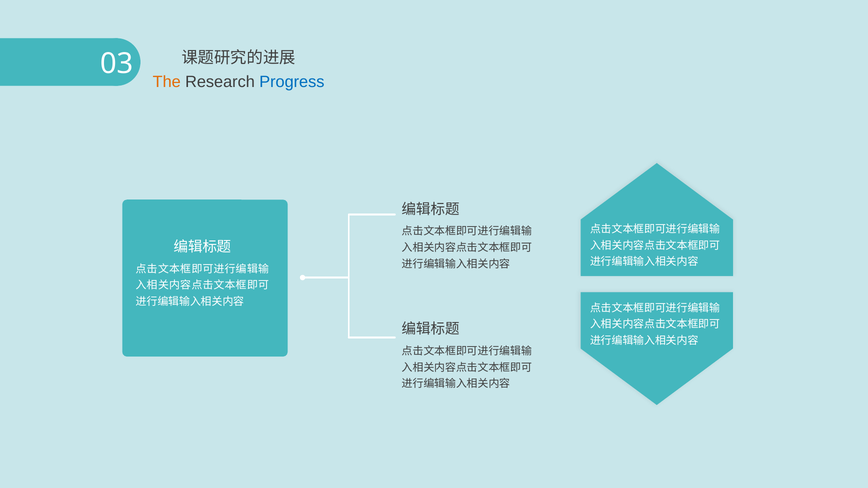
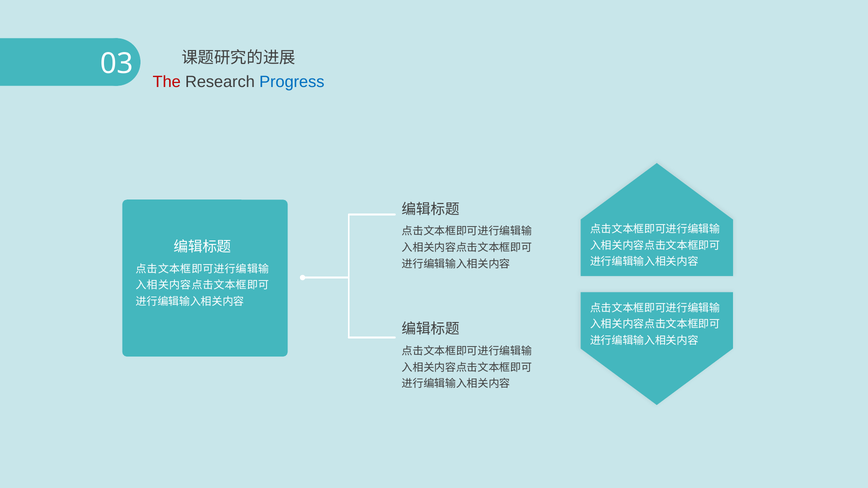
The colour: orange -> red
